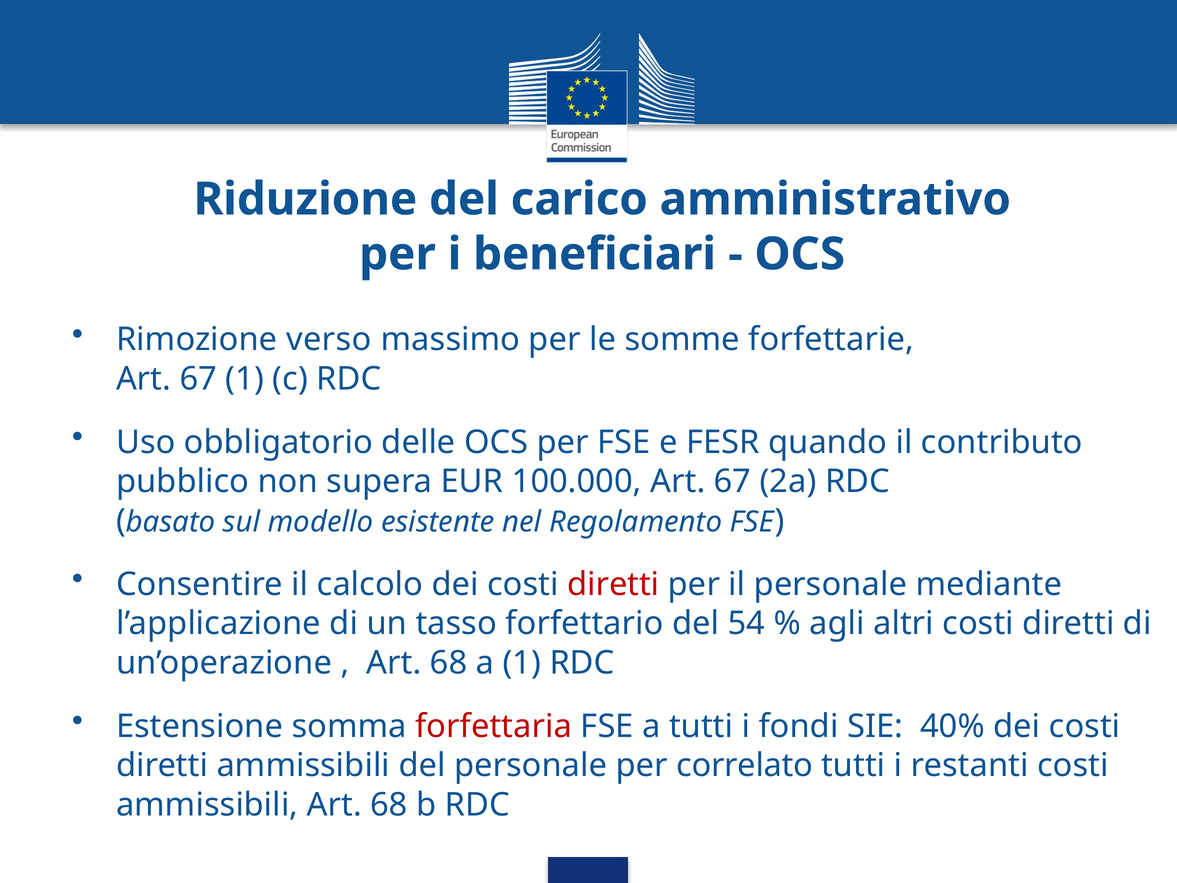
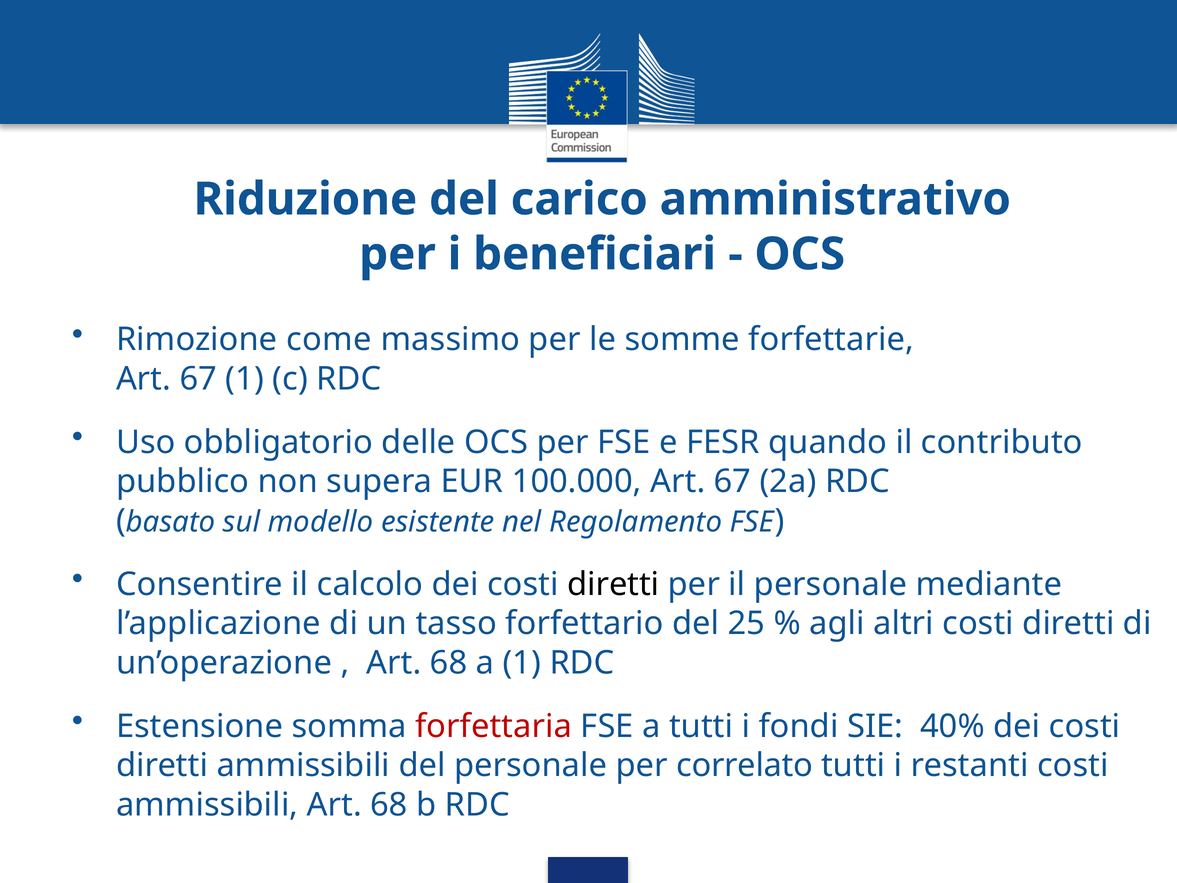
verso: verso -> come
diretti at (613, 584) colour: red -> black
54: 54 -> 25
